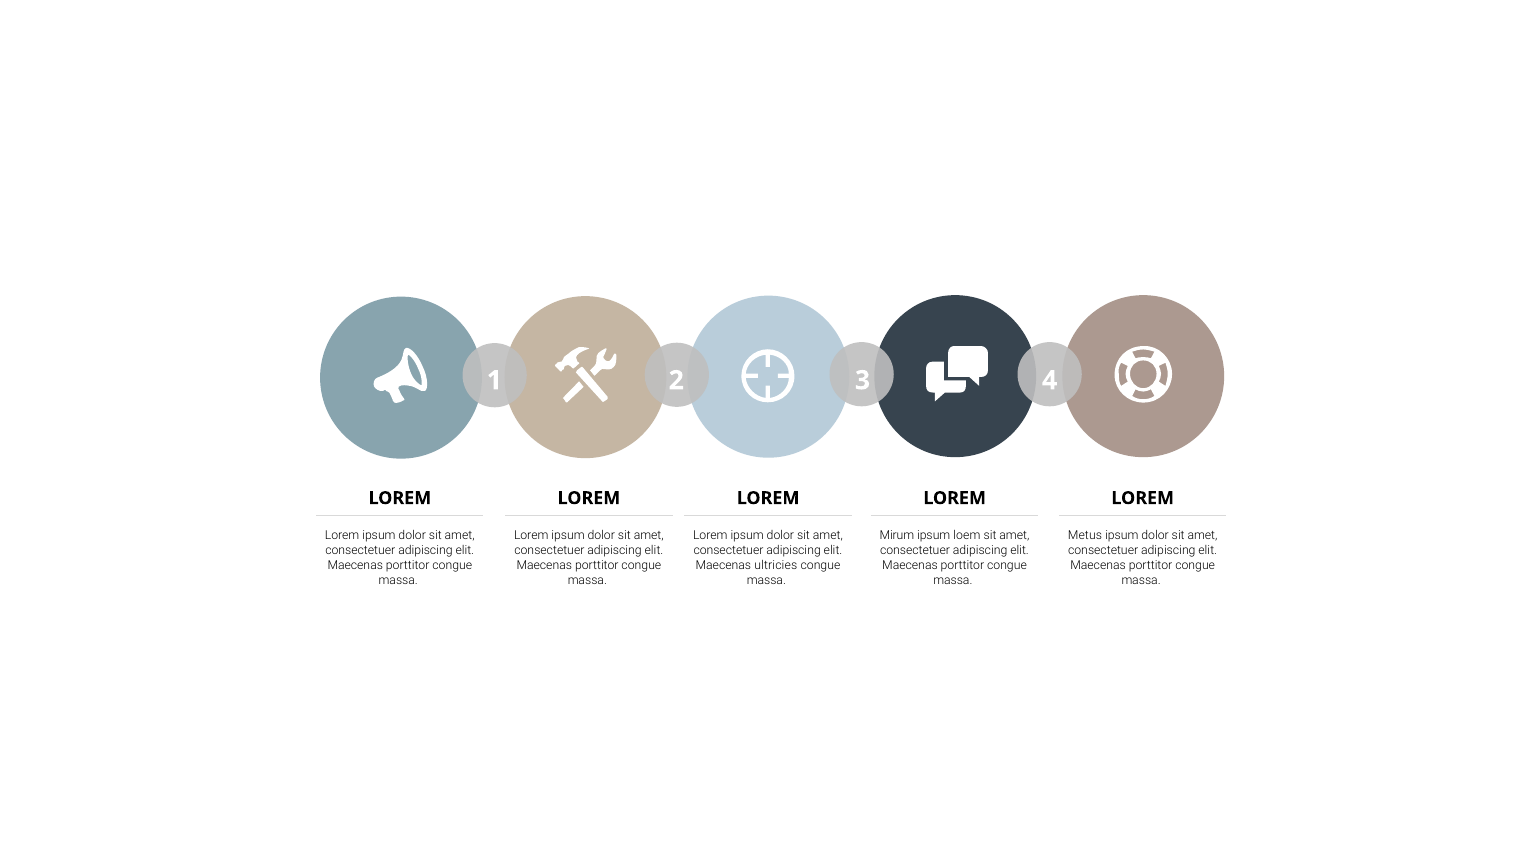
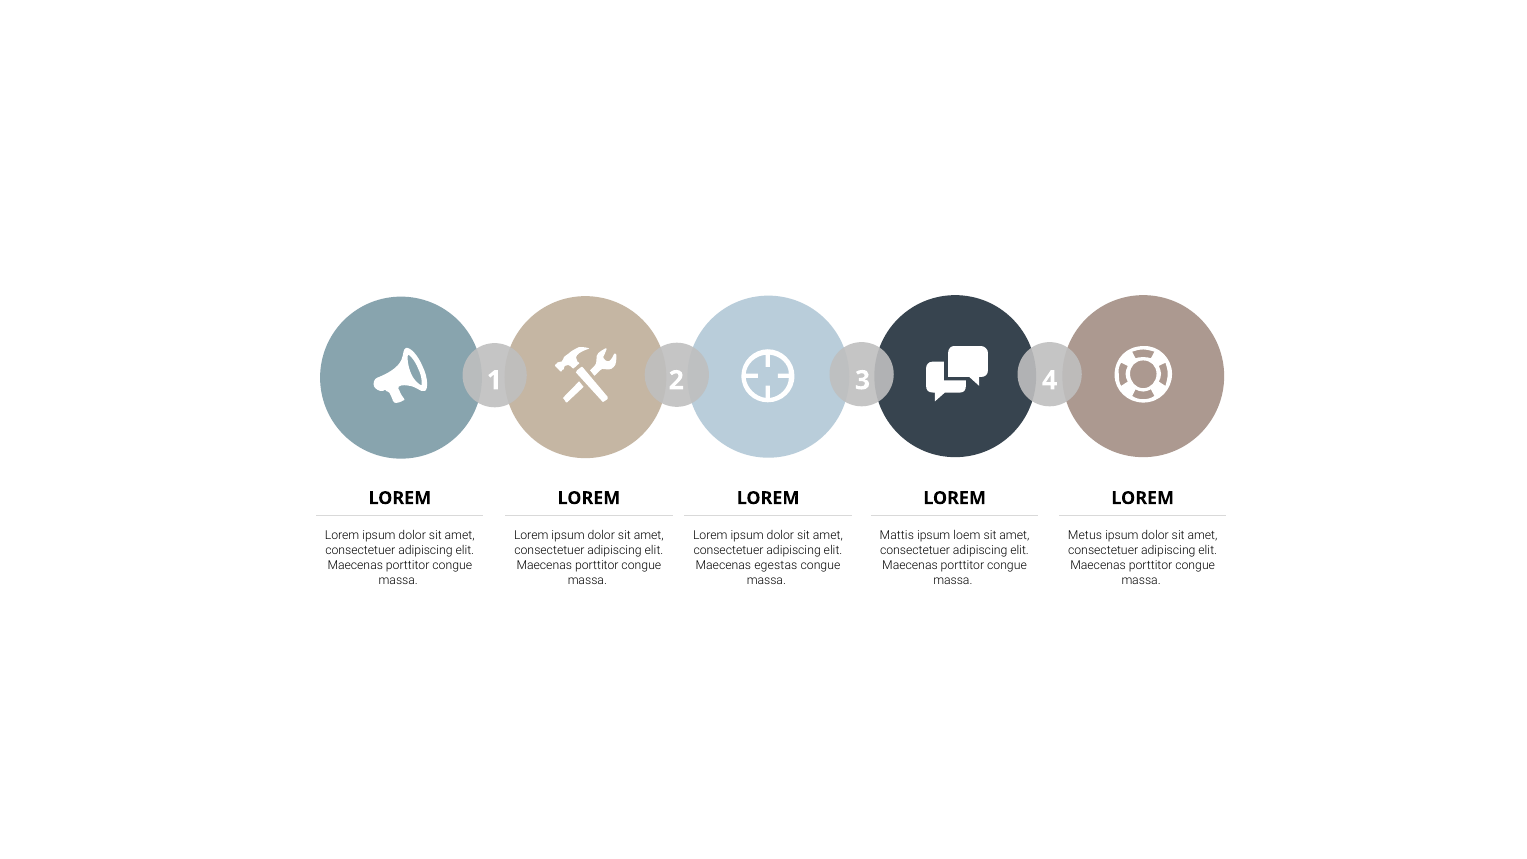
Mirum: Mirum -> Mattis
ultricies: ultricies -> egestas
